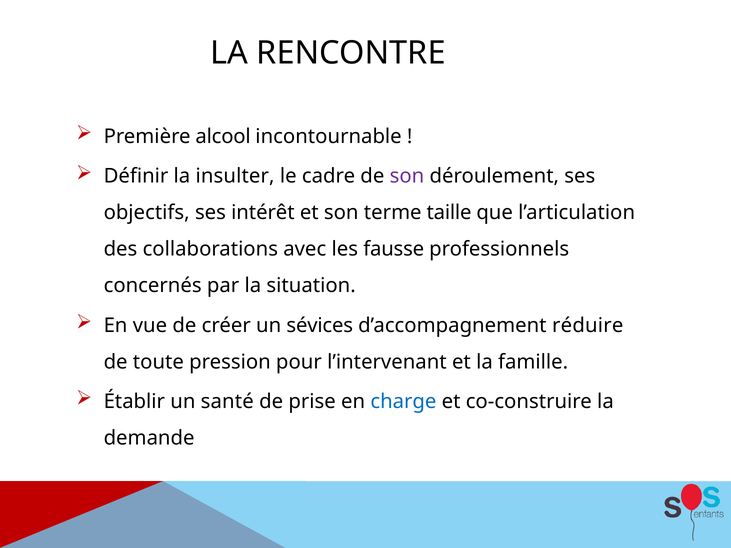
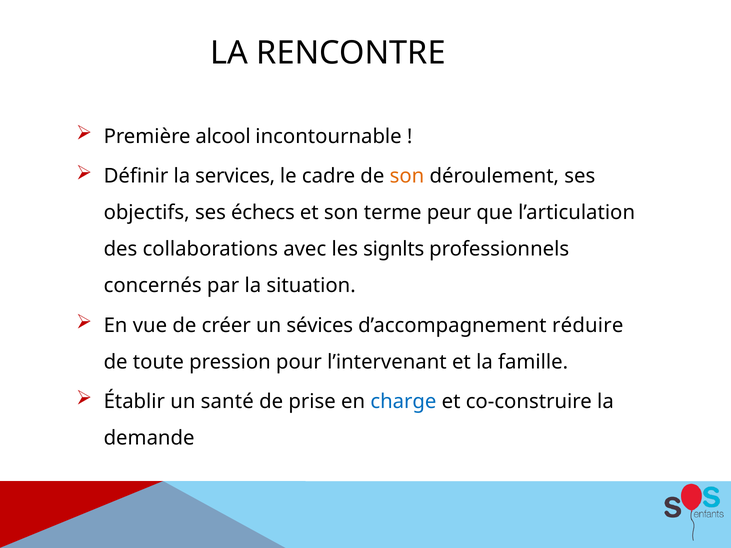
insulter: insulter -> services
son at (407, 176) colour: purple -> orange
intérêt: intérêt -> échecs
taille: taille -> peur
fausse: fausse -> signlts
